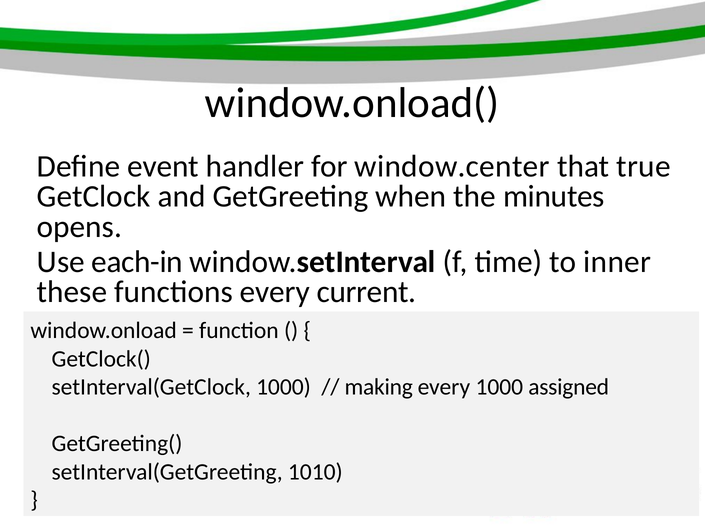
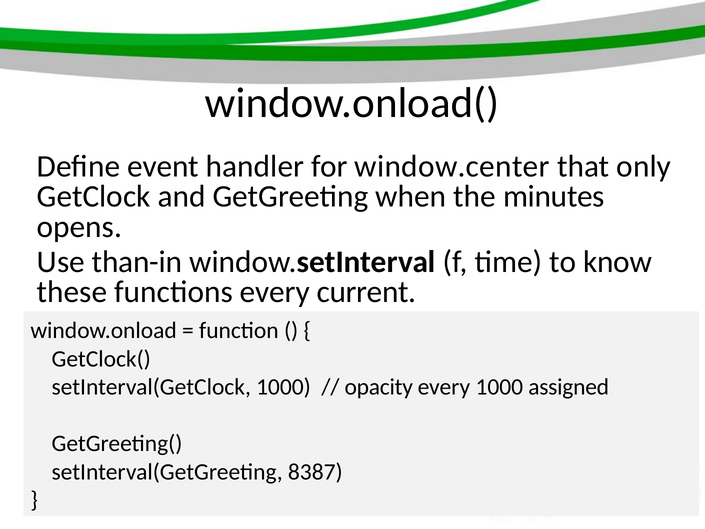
true: true -> only
each-in: each-in -> than-in
inner: inner -> know
making: making -> opacity
1010: 1010 -> 8387
